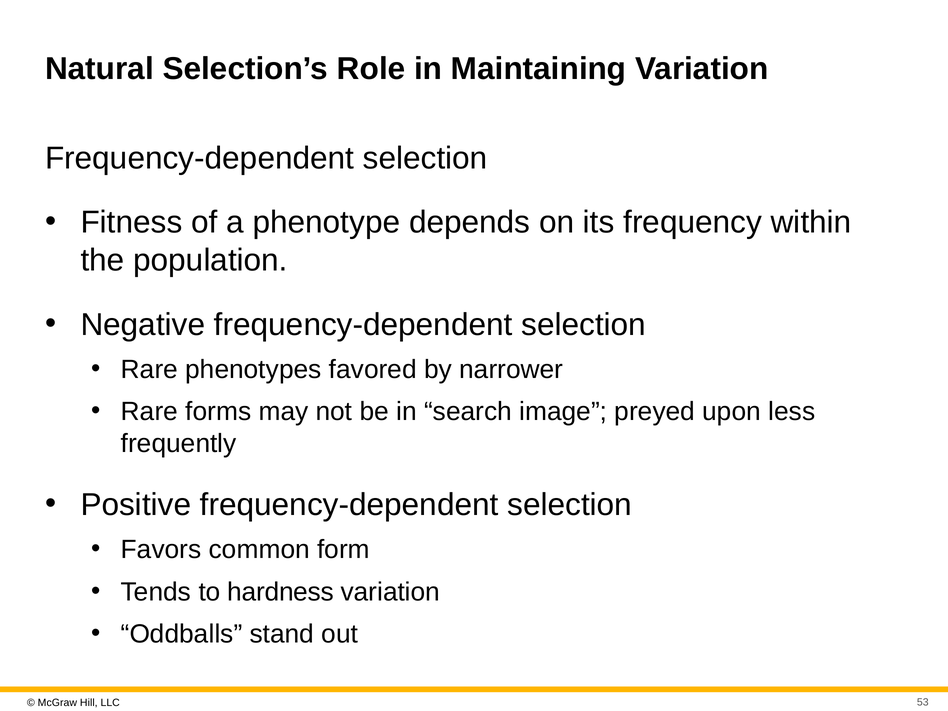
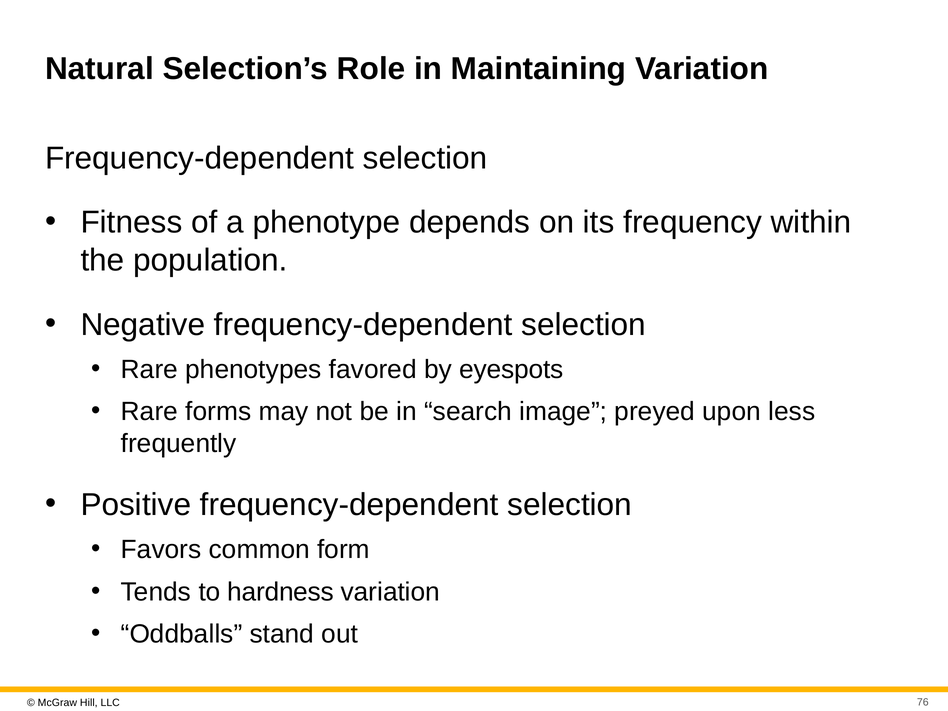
narrower: narrower -> eyespots
53: 53 -> 76
